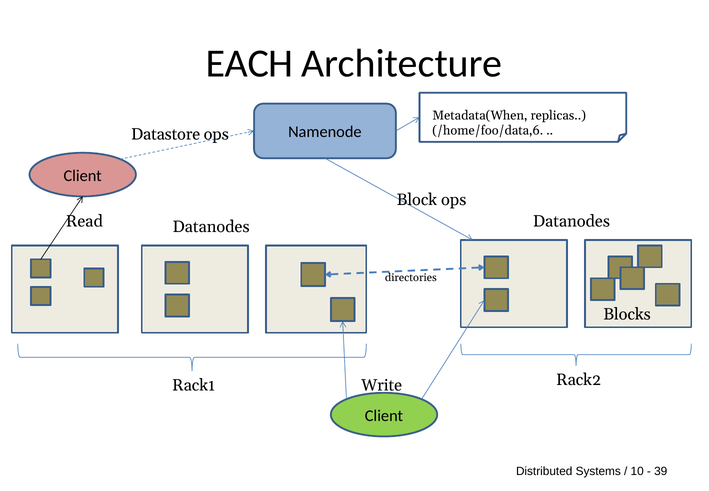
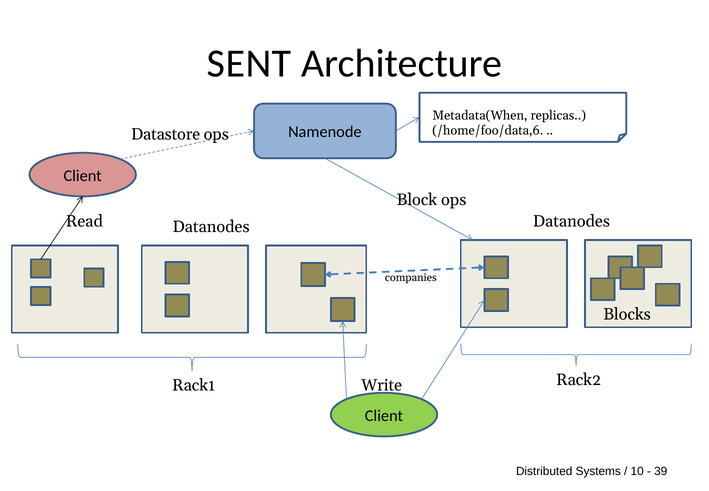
EACH: EACH -> SENT
directories: directories -> companies
